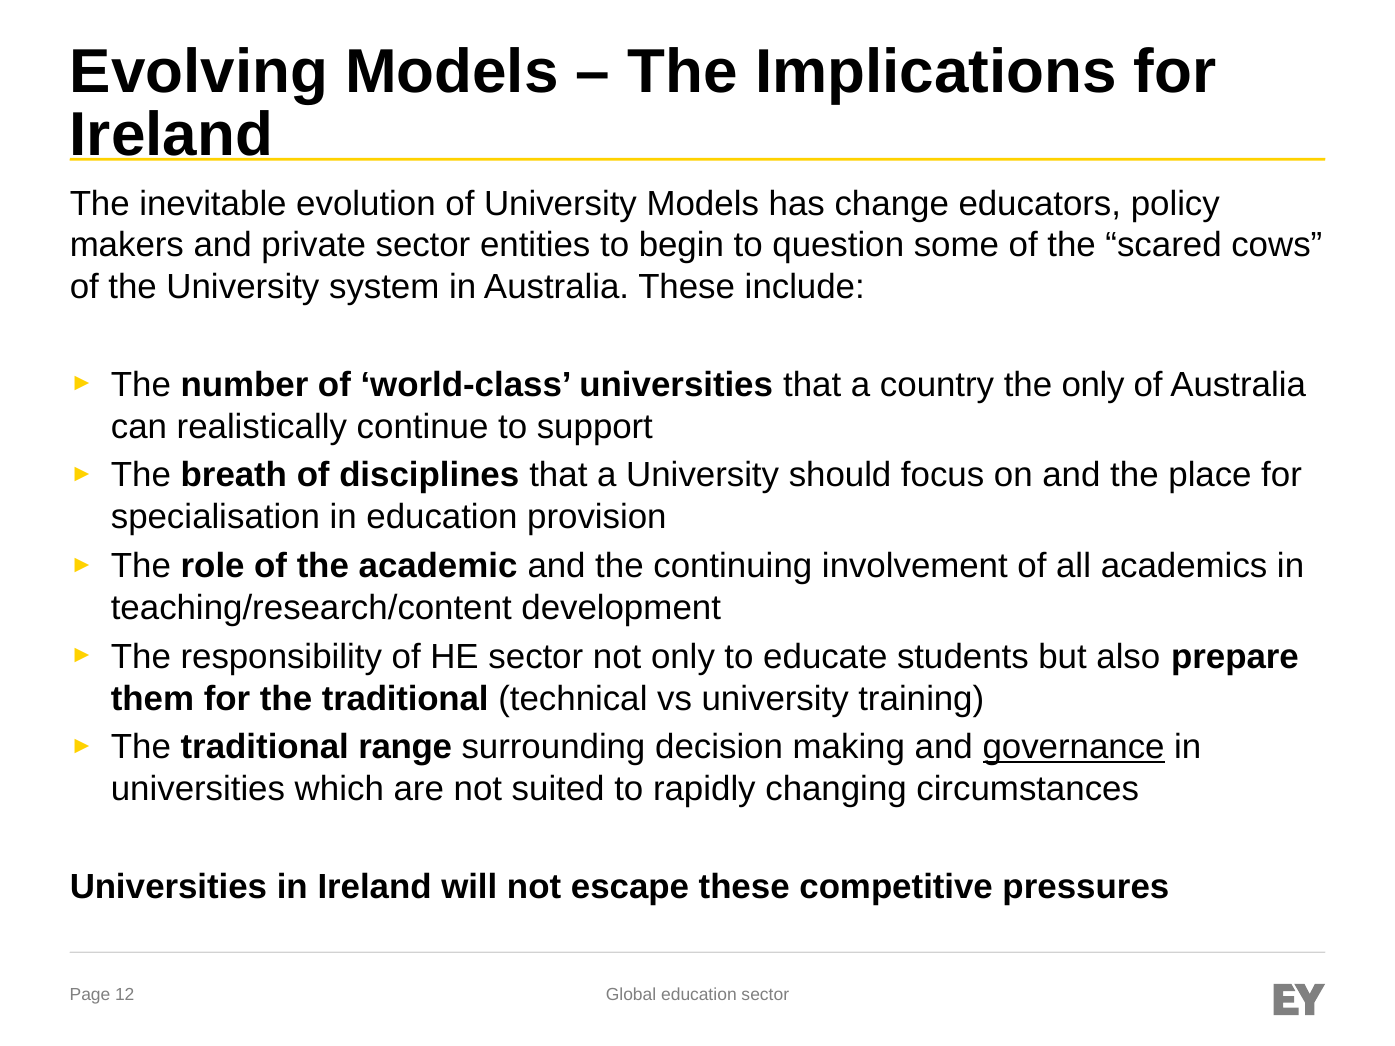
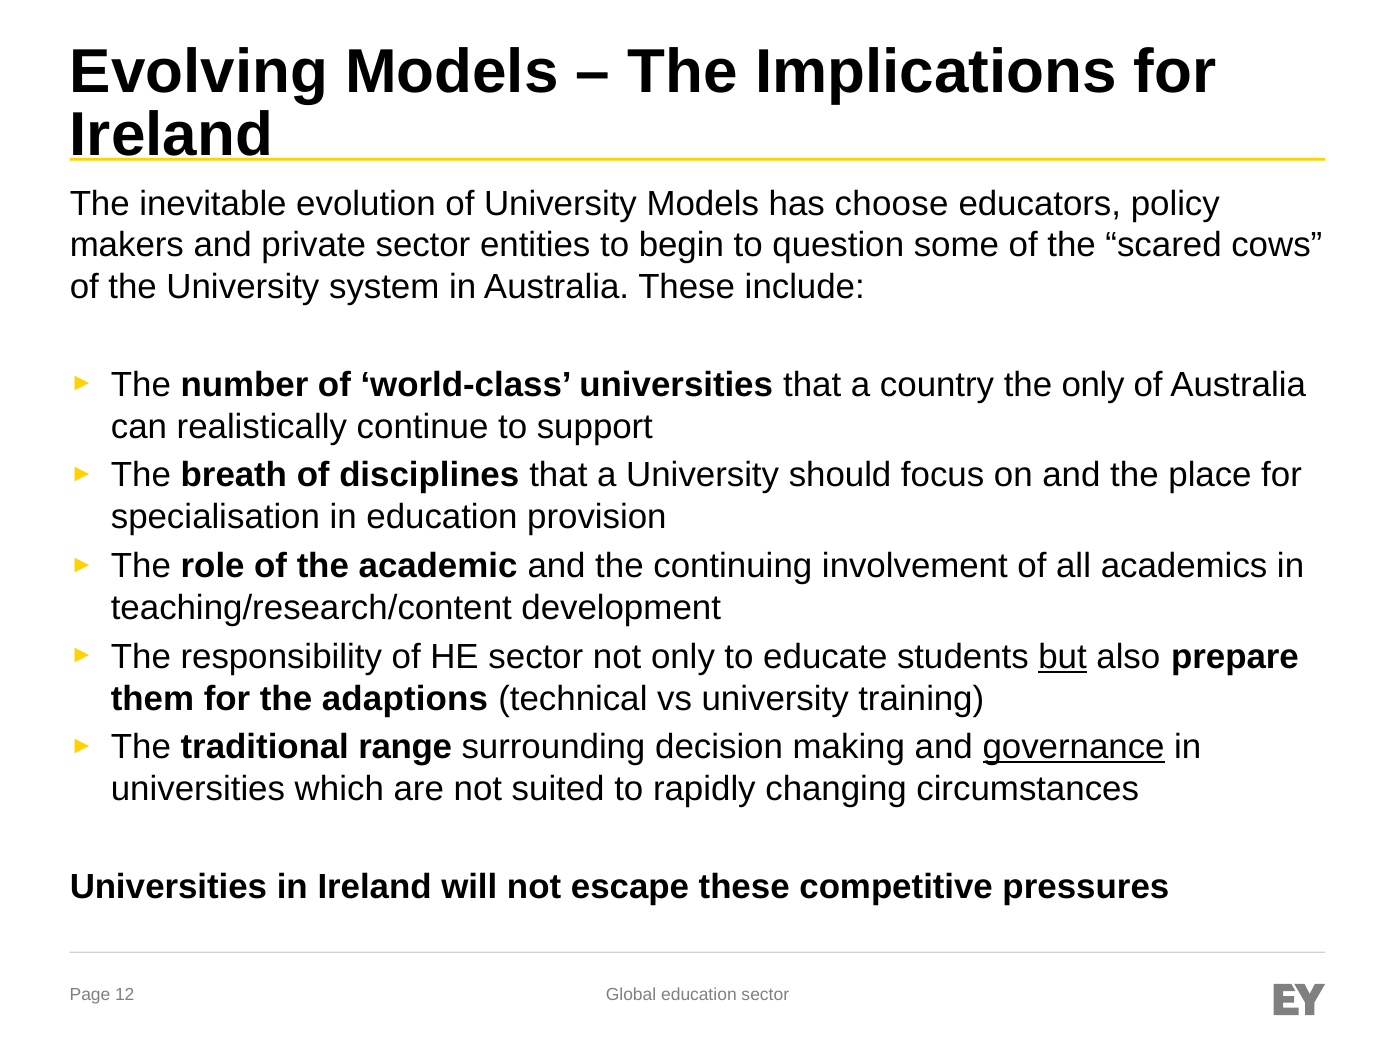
change: change -> choose
but underline: none -> present
for the traditional: traditional -> adaptions
